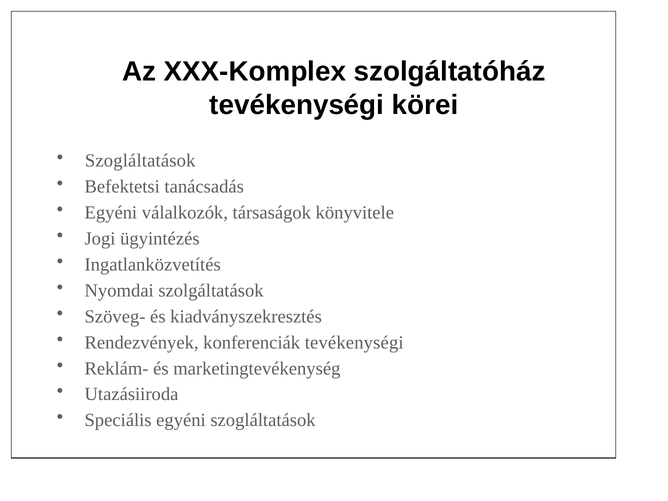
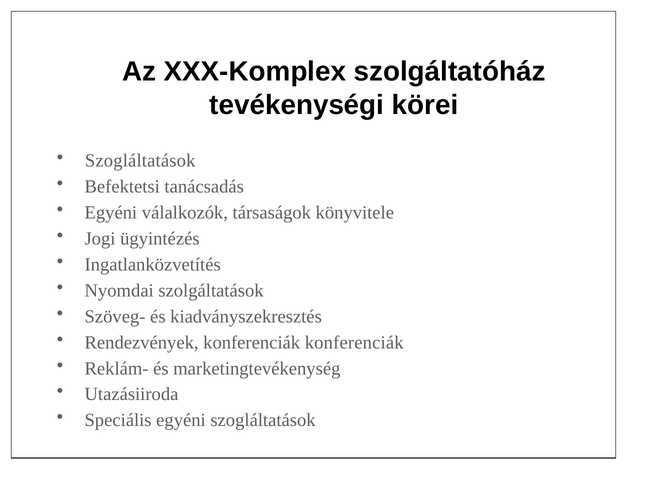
konferenciák tevékenységi: tevékenységi -> konferenciák
